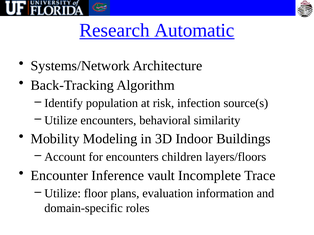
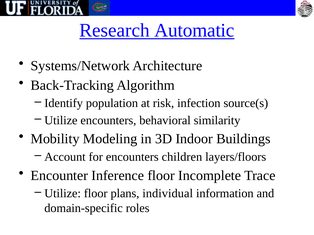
Inference vault: vault -> floor
evaluation: evaluation -> individual
